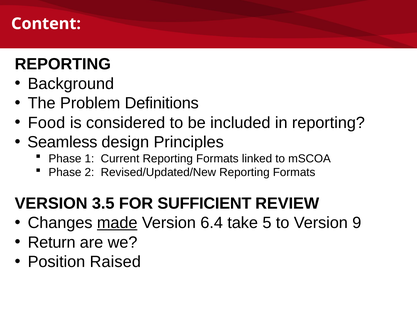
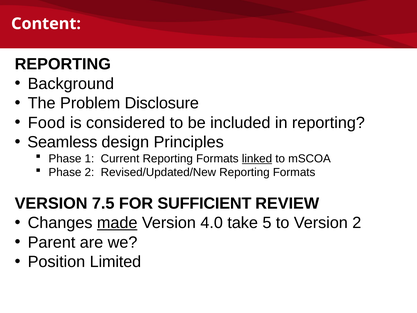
Definitions: Definitions -> Disclosure
linked underline: none -> present
3.5: 3.5 -> 7.5
6.4: 6.4 -> 4.0
Version 9: 9 -> 2
Return: Return -> Parent
Raised: Raised -> Limited
